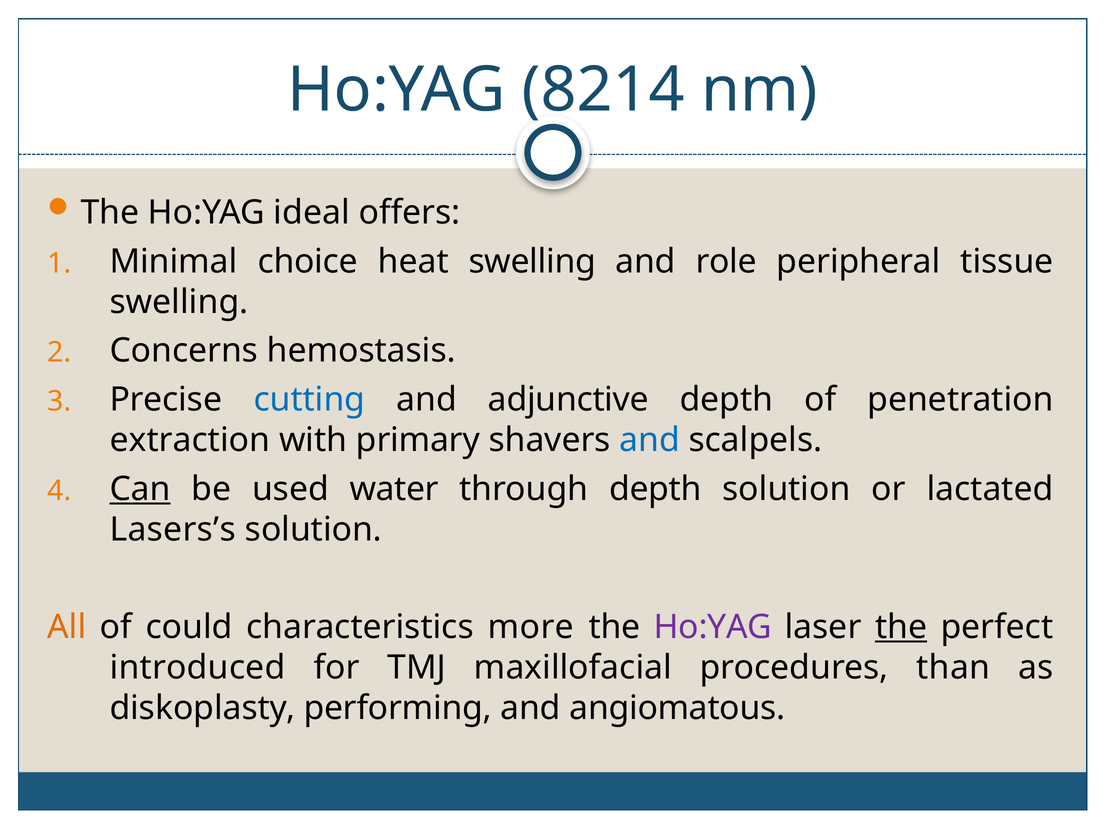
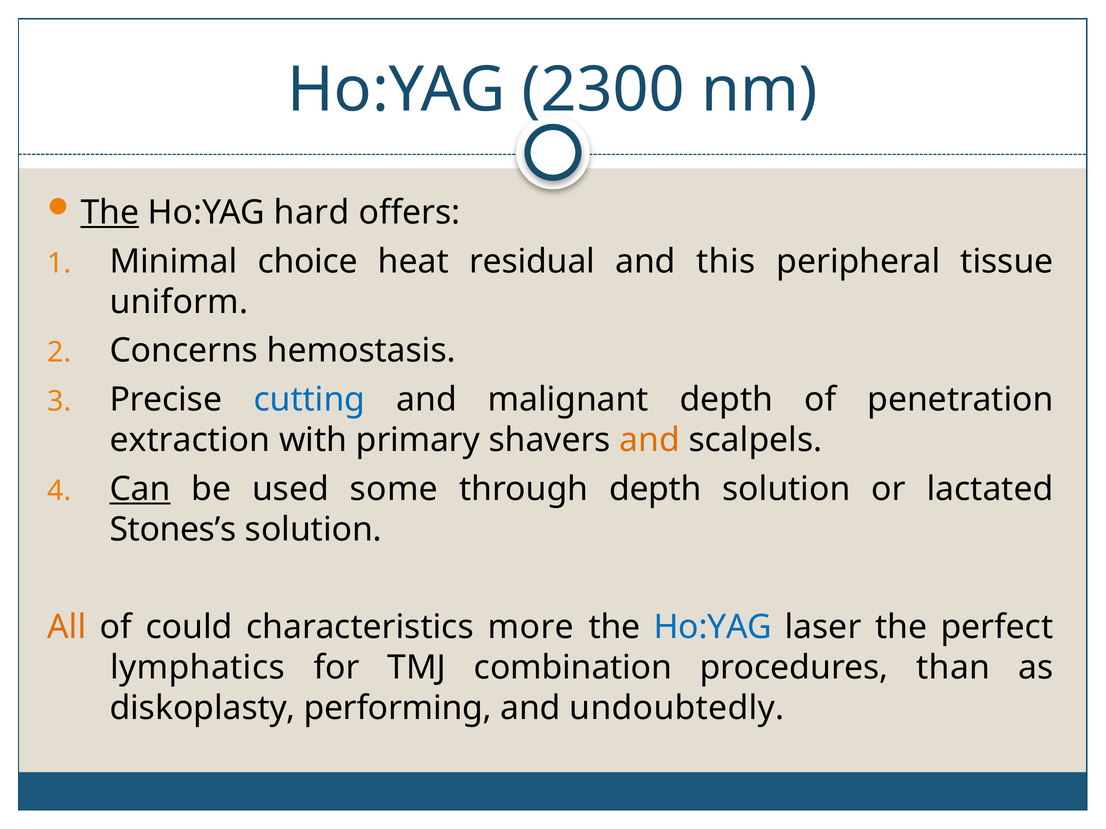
8214: 8214 -> 2300
The at (110, 213) underline: none -> present
ideal: ideal -> hard
heat swelling: swelling -> residual
role: role -> this
swelling at (179, 302): swelling -> uniform
adjunctive: adjunctive -> malignant
and at (650, 440) colour: blue -> orange
water: water -> some
Lasers’s: Lasers’s -> Stones’s
Ho:YAG at (713, 628) colour: purple -> blue
the at (901, 628) underline: present -> none
introduced: introduced -> lymphatics
maxillofacial: maxillofacial -> combination
angiomatous: angiomatous -> undoubtedly
